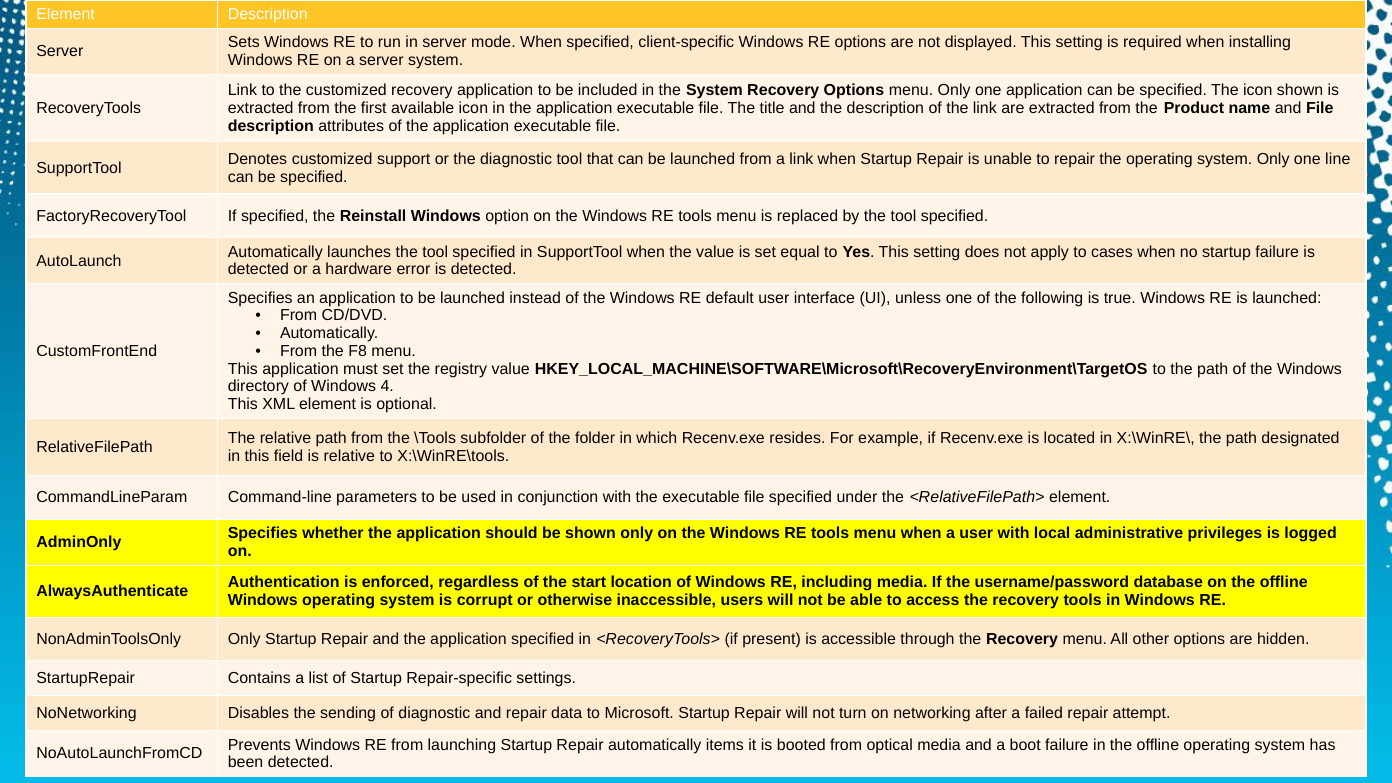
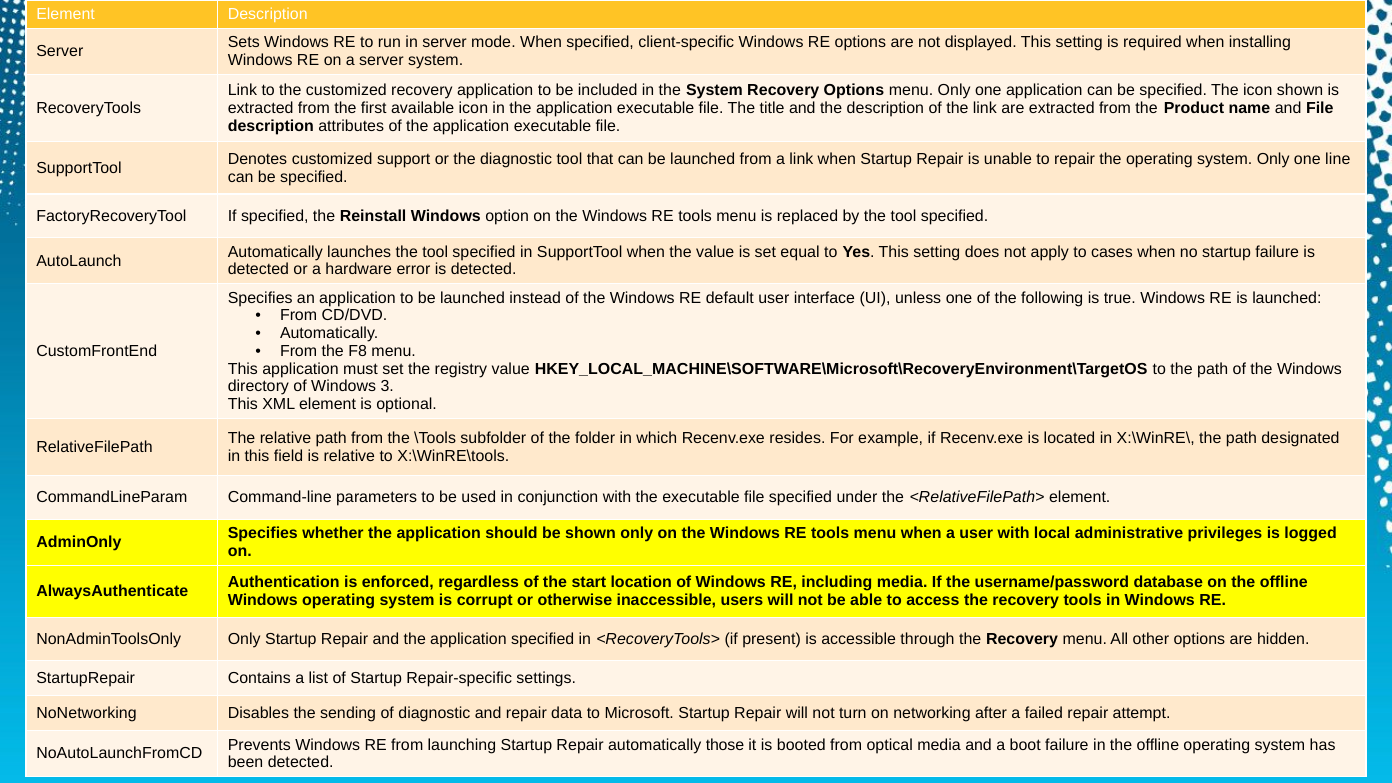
4: 4 -> 3
items: items -> those
